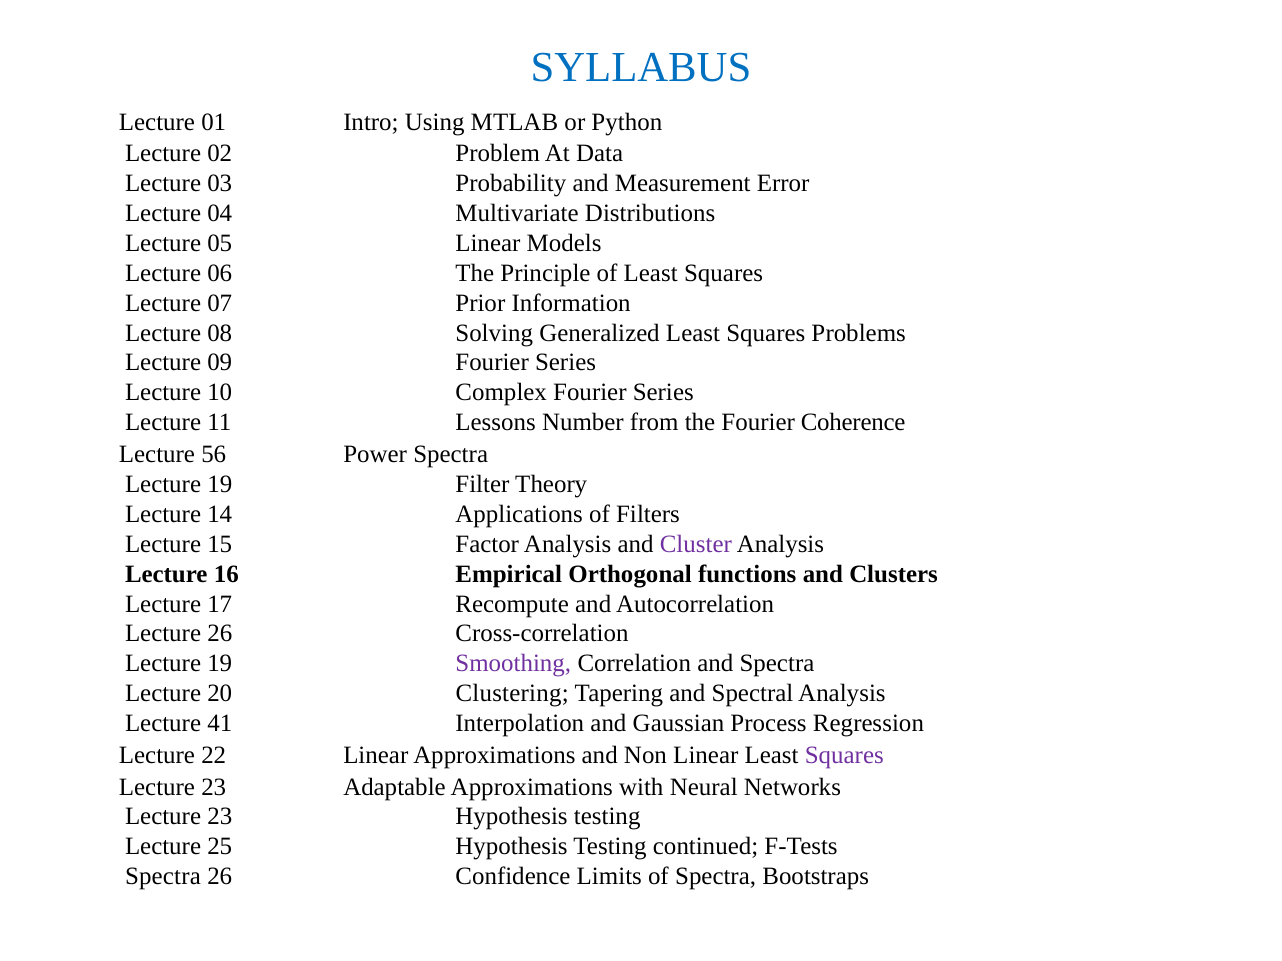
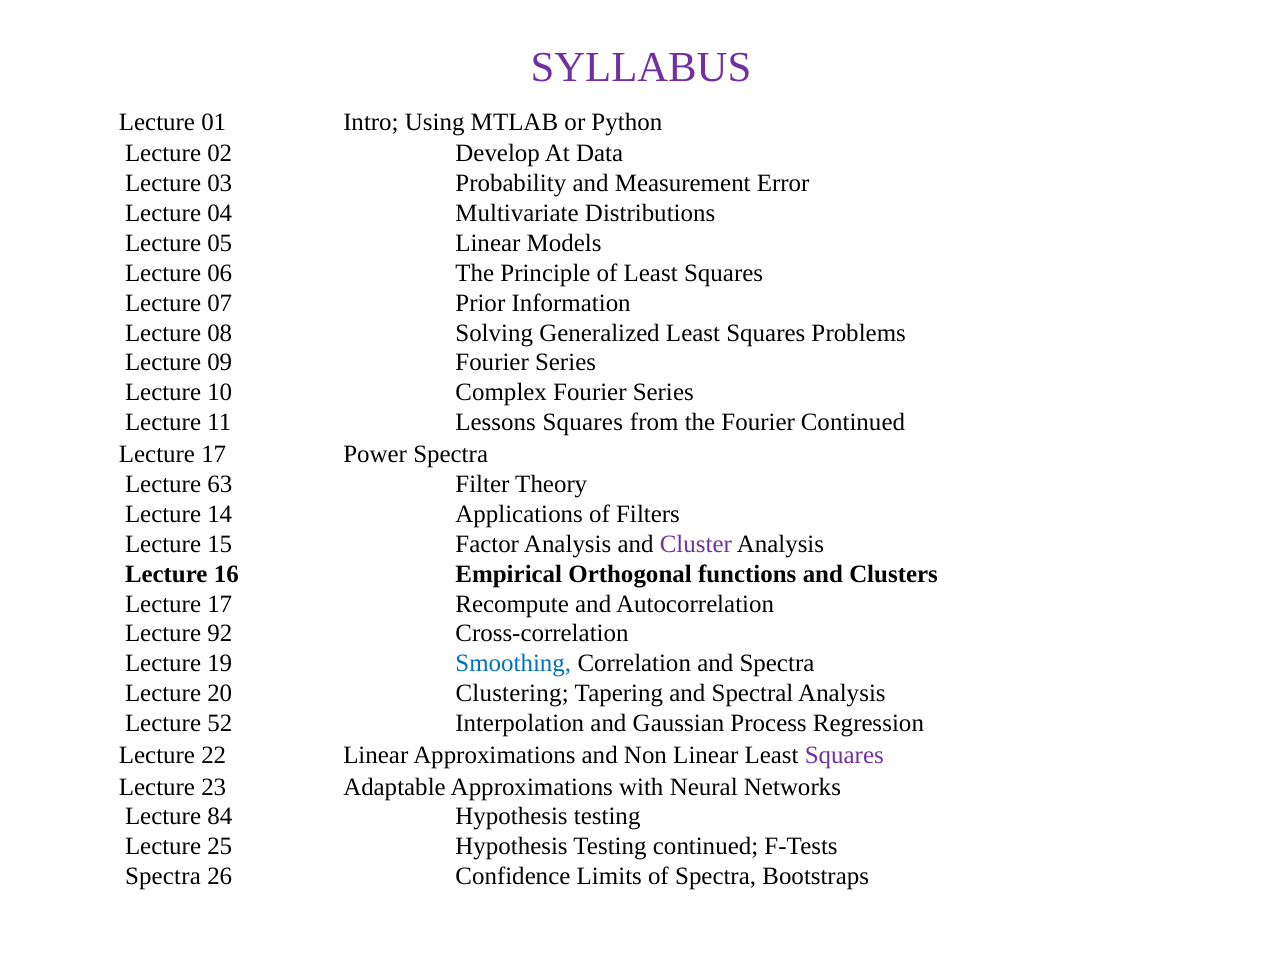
SYLLABUS colour: blue -> purple
Problem: Problem -> Develop
Lessons Number: Number -> Squares
Fourier Coherence: Coherence -> Continued
56 at (214, 455): 56 -> 17
19 at (220, 484): 19 -> 63
Lecture 26: 26 -> 92
Smoothing colour: purple -> blue
41: 41 -> 52
23 at (220, 817): 23 -> 84
